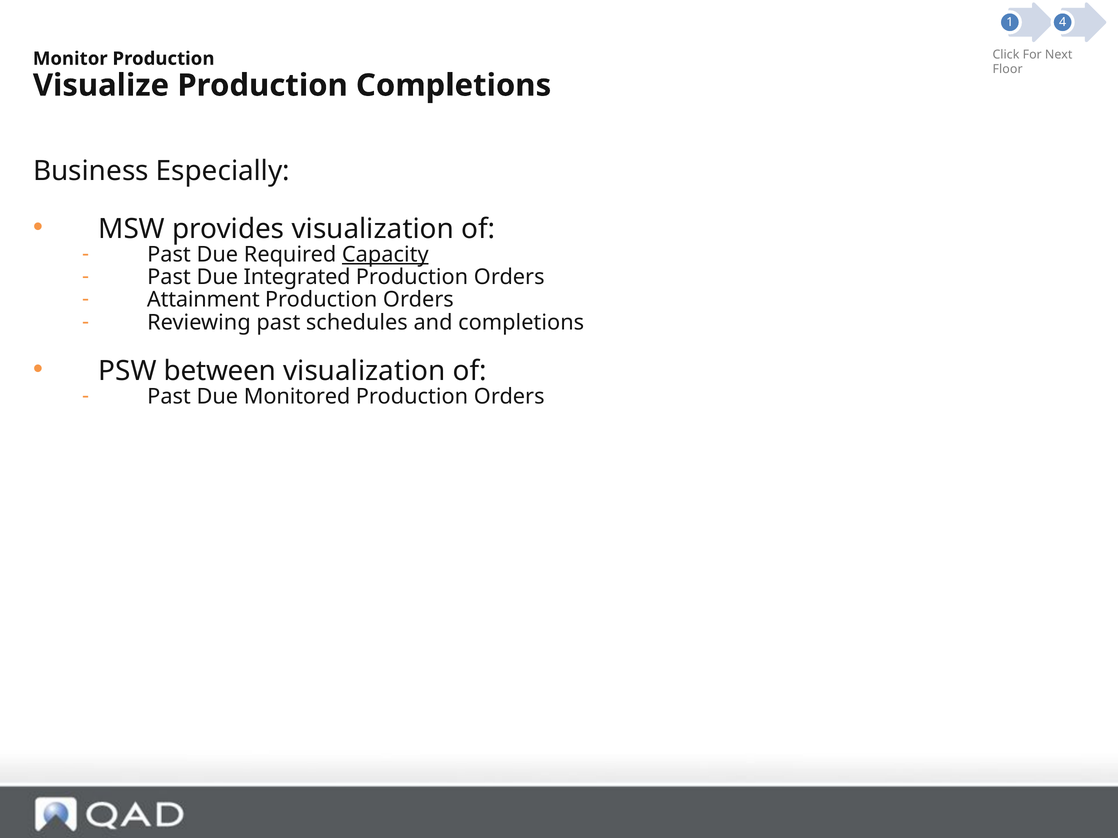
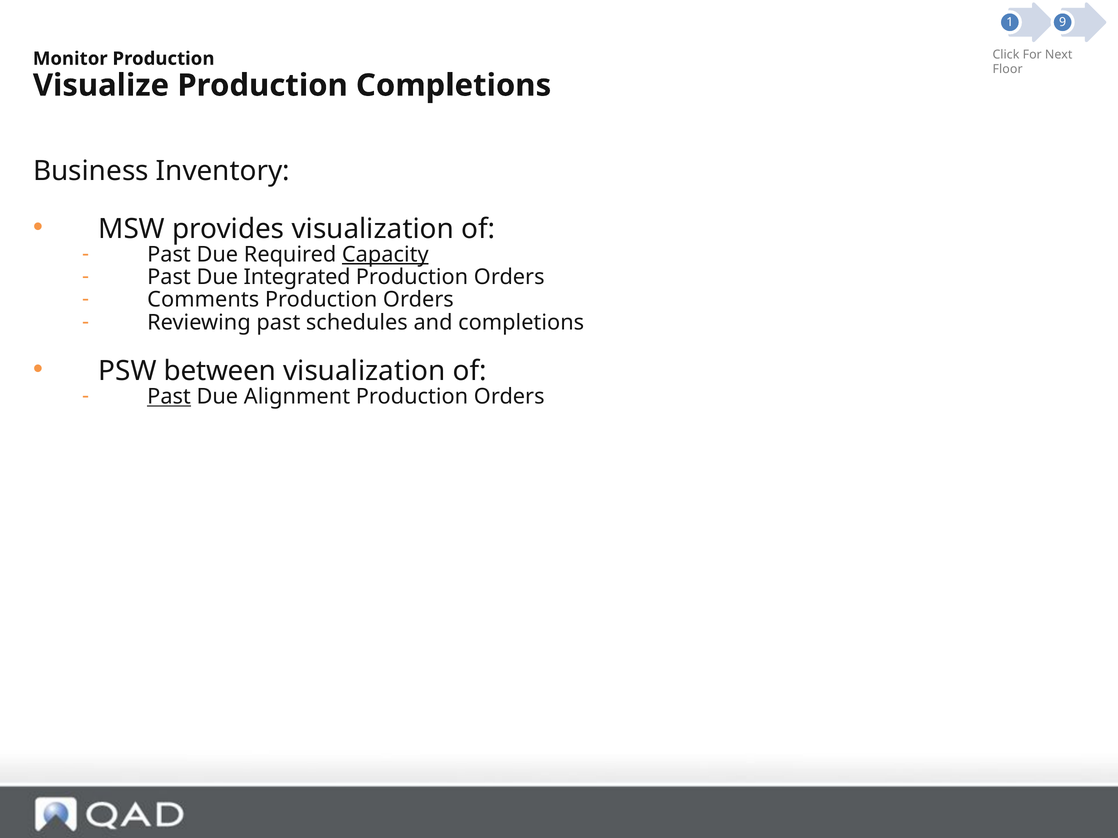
4: 4 -> 9
Especially: Especially -> Inventory
Attainment: Attainment -> Comments
Past at (169, 397) underline: none -> present
Monitored: Monitored -> Alignment
